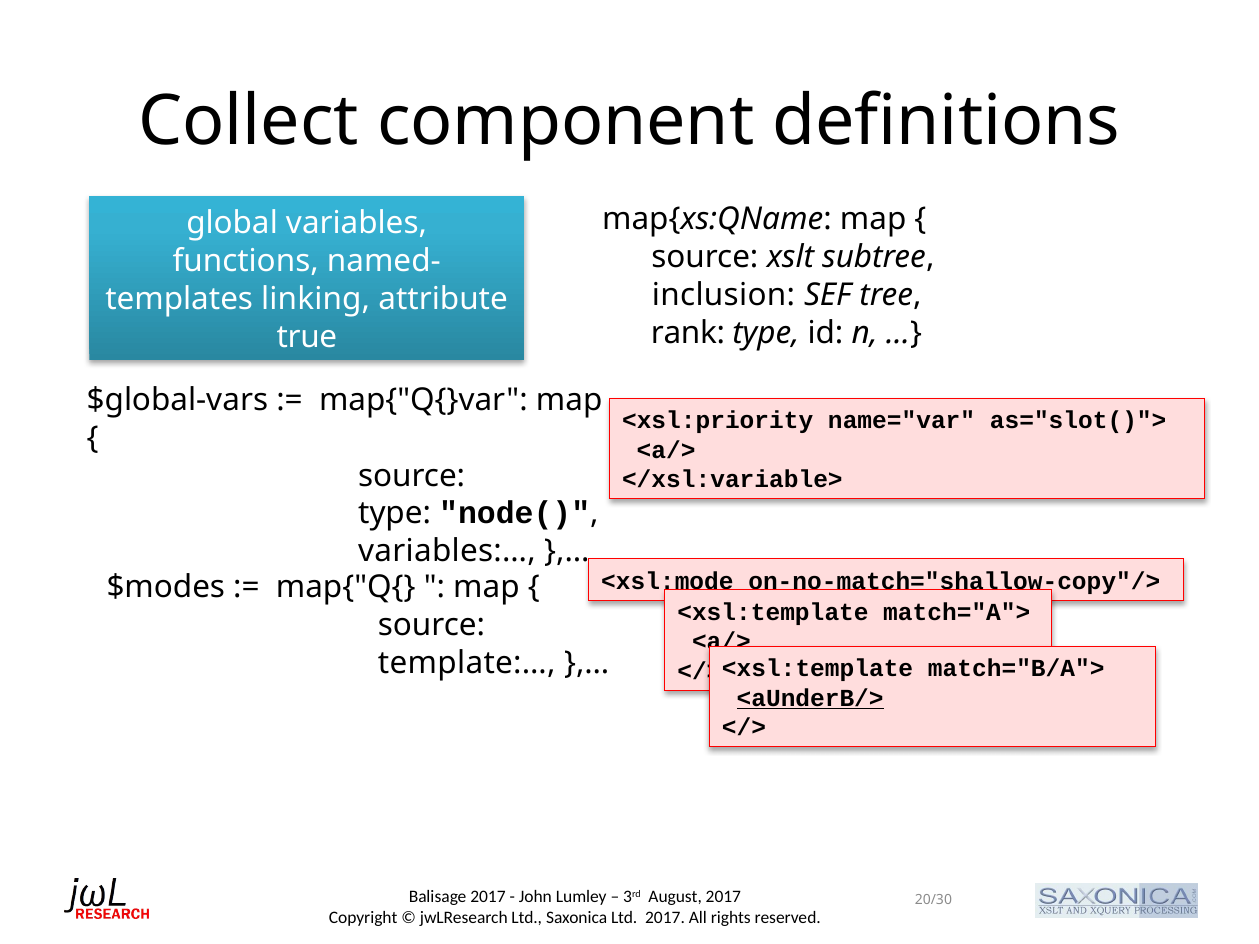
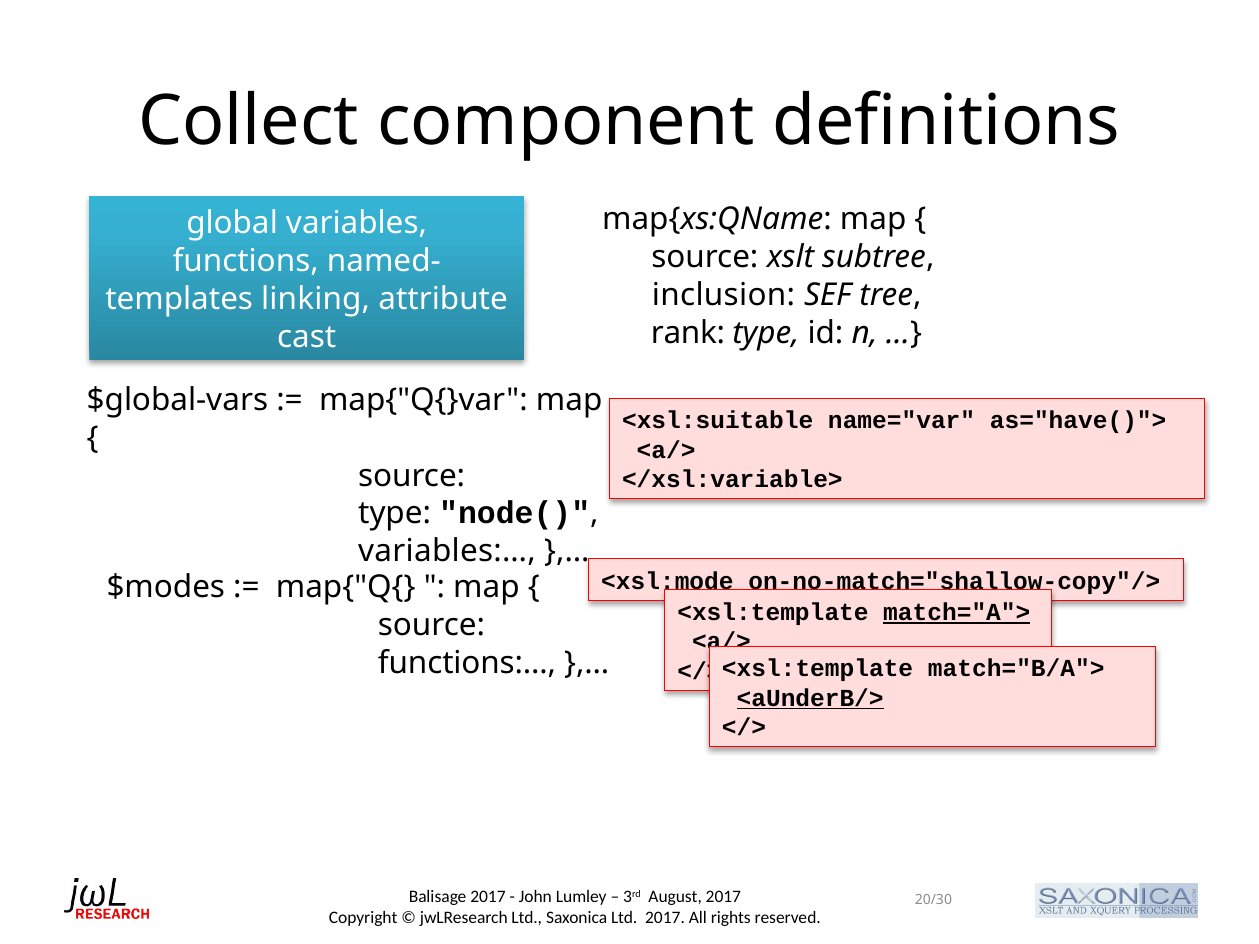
true: true -> cast
<xsl:priority: <xsl:priority -> <xsl:suitable
as="slot()">: as="slot()"> -> as="have()">
match="A"> underline: none -> present
template:…: template:… -> functions:…
